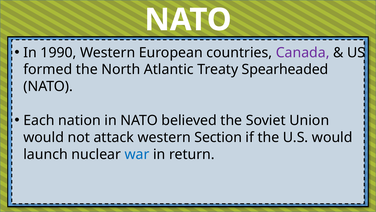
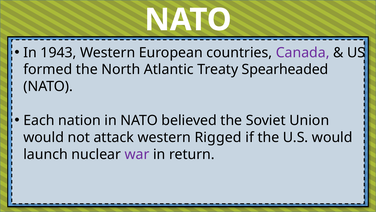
1990: 1990 -> 1943
Section: Section -> Rigged
war colour: blue -> purple
